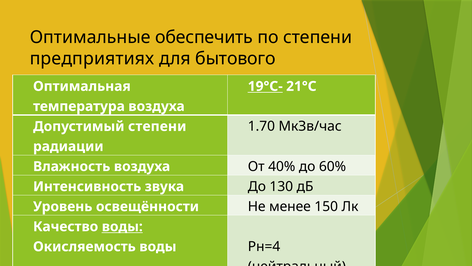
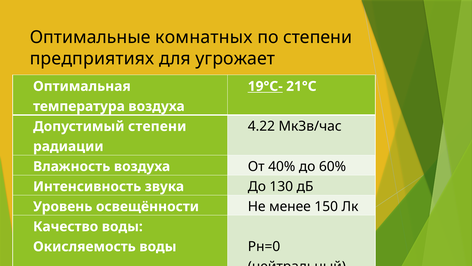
обеспечить: обеспечить -> комнатных
бытового: бытового -> угрожает
1.70: 1.70 -> 4.22
воды at (122, 226) underline: present -> none
Рн=4: Рн=4 -> Рн=0
